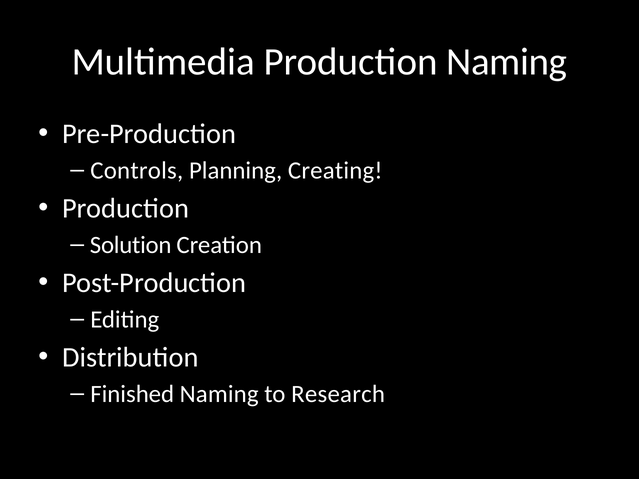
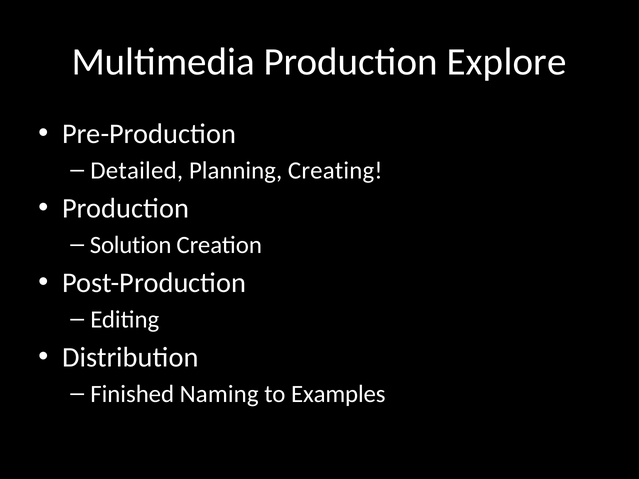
Production Naming: Naming -> Explore
Controls: Controls -> Detailed
Research: Research -> Examples
